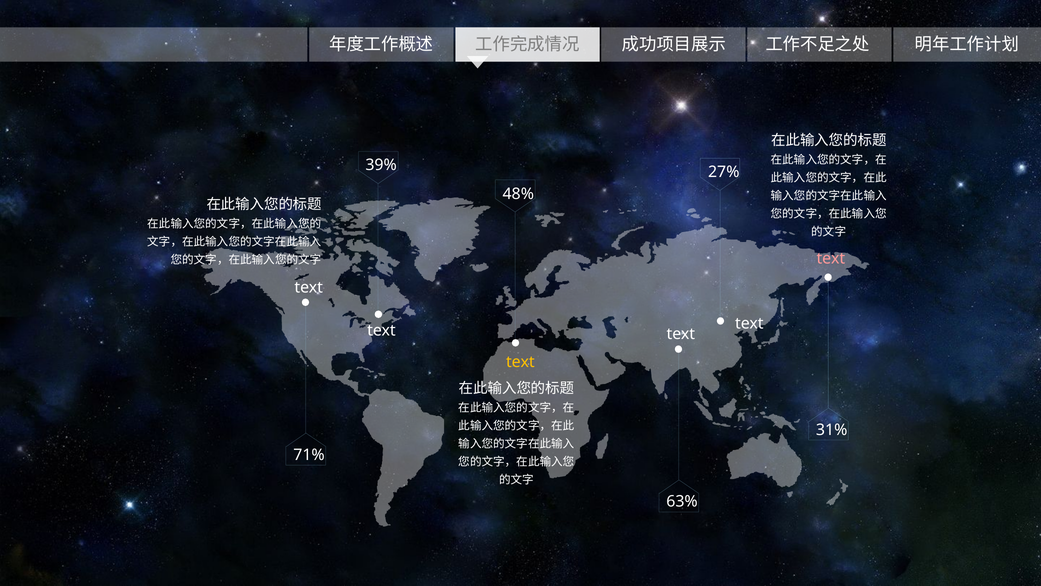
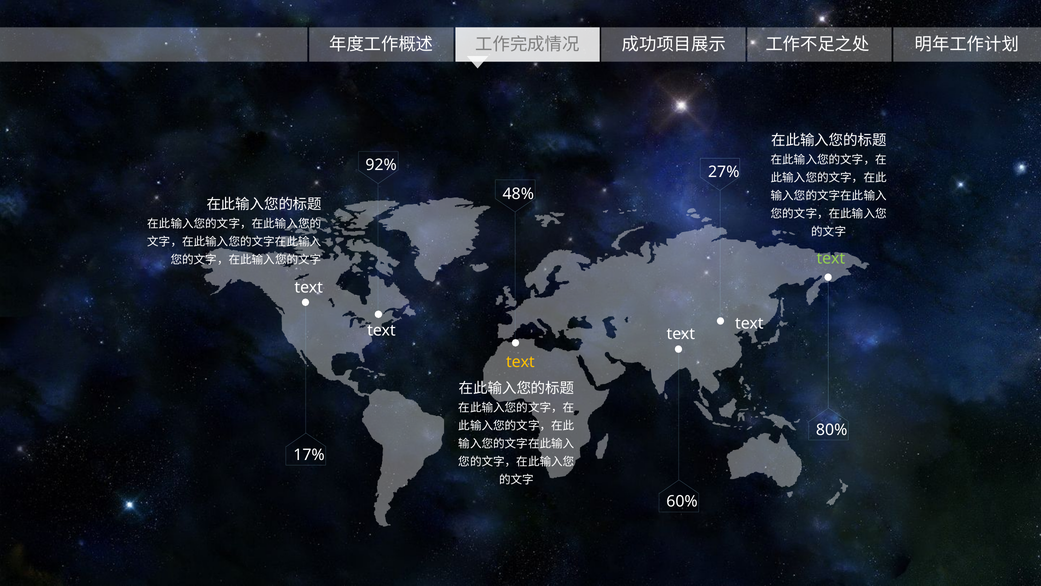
39%: 39% -> 92%
text at (831, 259) colour: pink -> light green
31%: 31% -> 80%
71%: 71% -> 17%
63%: 63% -> 60%
